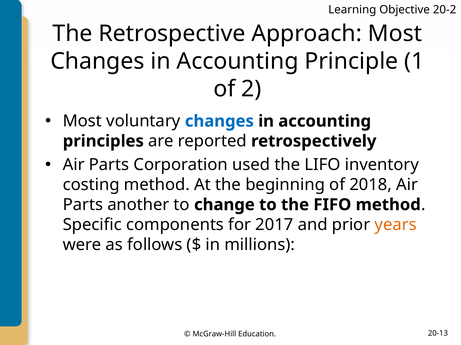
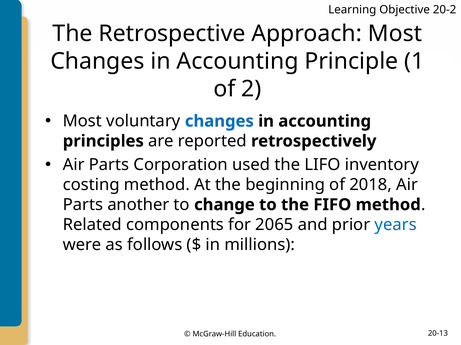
Specific: Specific -> Related
2017: 2017 -> 2065
years colour: orange -> blue
